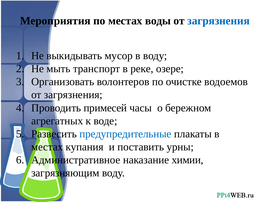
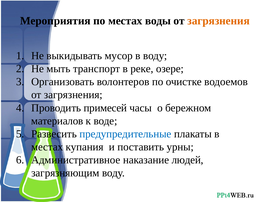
загрязнения at (219, 21) colour: blue -> orange
агрегатных: агрегатных -> материалов
химии: химии -> людей
